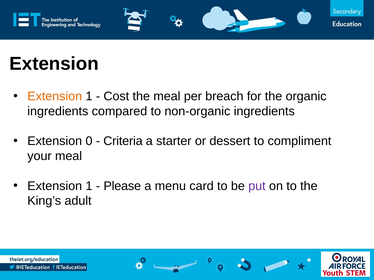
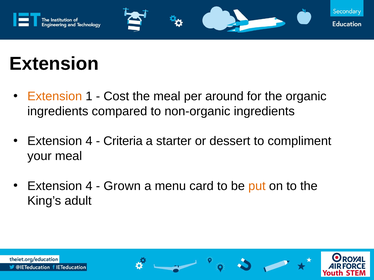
breach: breach -> around
0 at (89, 141): 0 -> 4
1 at (89, 186): 1 -> 4
Please: Please -> Grown
put colour: purple -> orange
